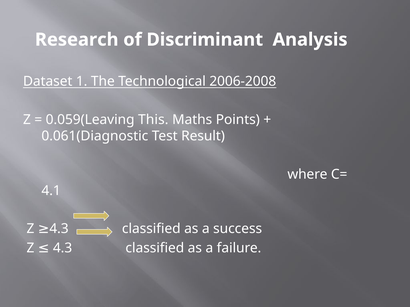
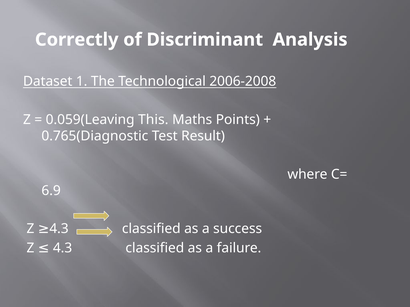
Research: Research -> Correctly
0.061(Diagnostic: 0.061(Diagnostic -> 0.765(Diagnostic
4.1: 4.1 -> 6.9
